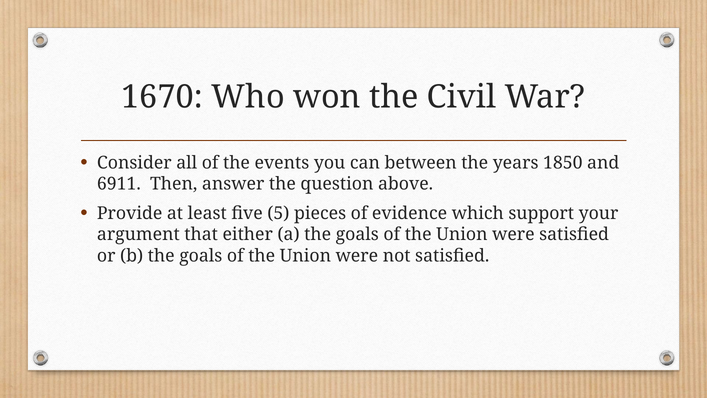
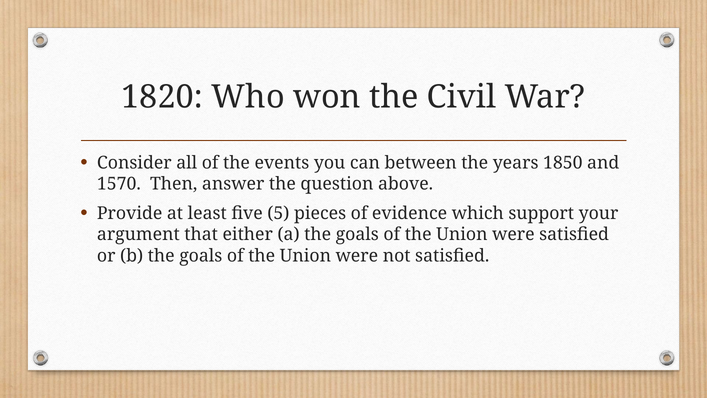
1670: 1670 -> 1820
6911: 6911 -> 1570
